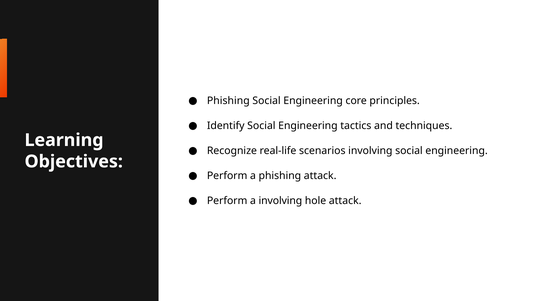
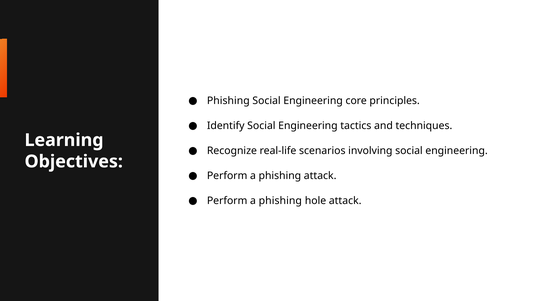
involving at (280, 201): involving -> phishing
